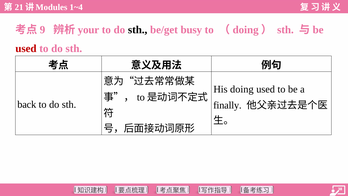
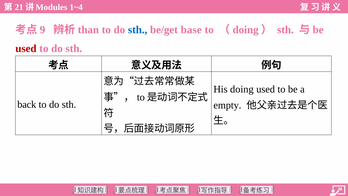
your: your -> than
sth at (138, 30) colour: black -> blue
busy: busy -> base
finally: finally -> empty
